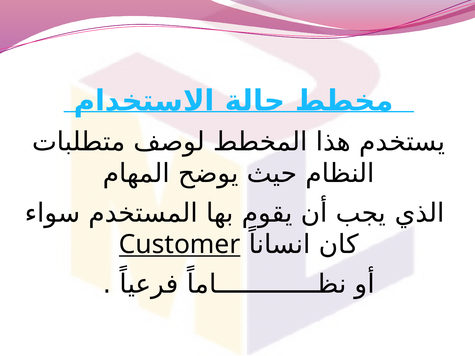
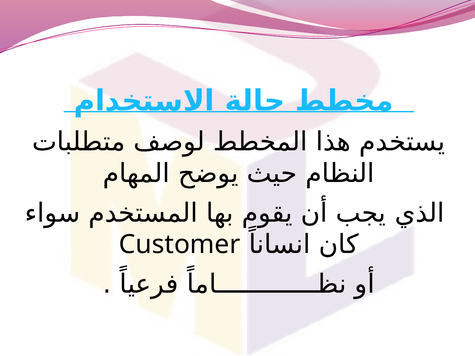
Customer underline: present -> none
